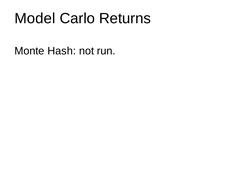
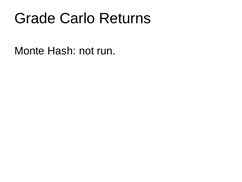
Model: Model -> Grade
